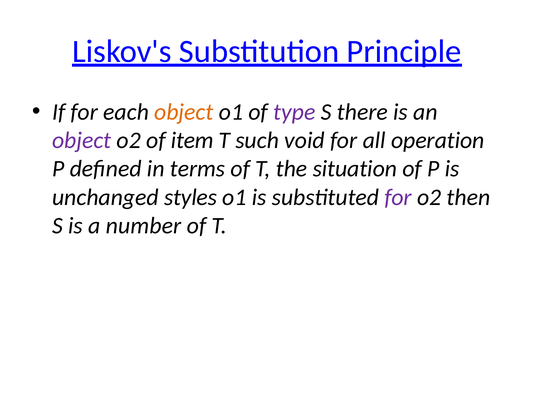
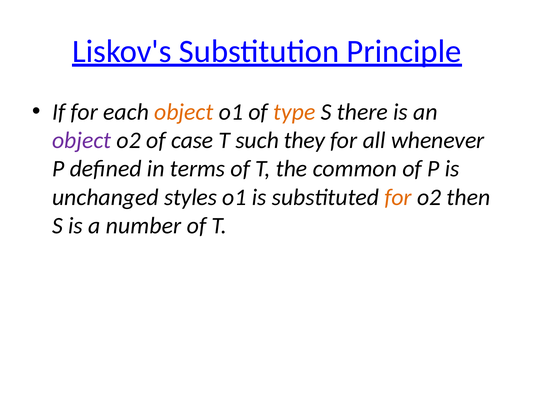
type colour: purple -> orange
item: item -> case
void: void -> they
operation: operation -> whenever
situation: situation -> common
for at (398, 197) colour: purple -> orange
